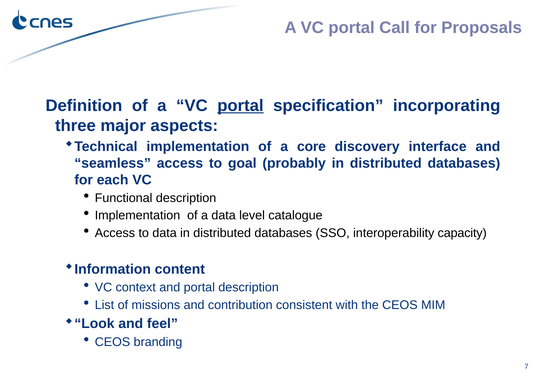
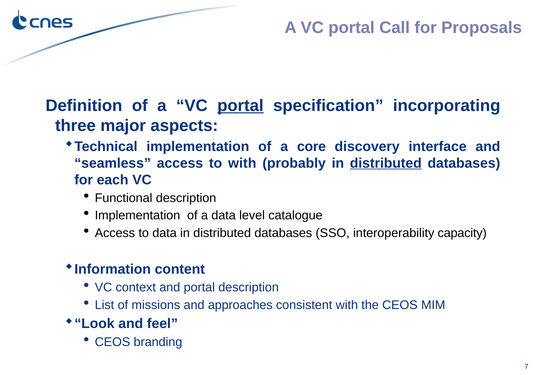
to goal: goal -> with
distributed at (386, 163) underline: none -> present
contribution: contribution -> approaches
